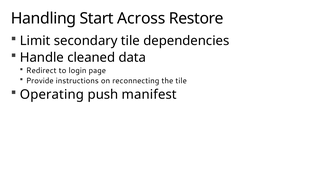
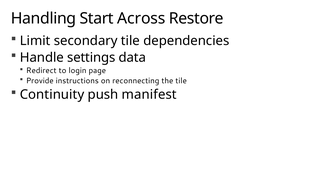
cleaned: cleaned -> settings
Operating: Operating -> Continuity
